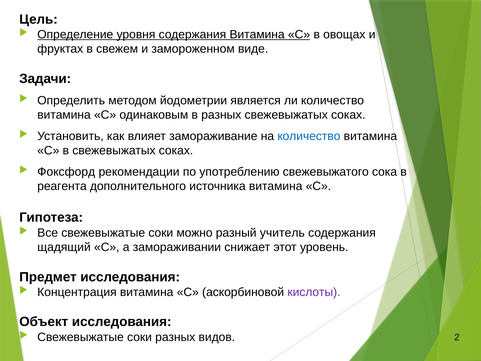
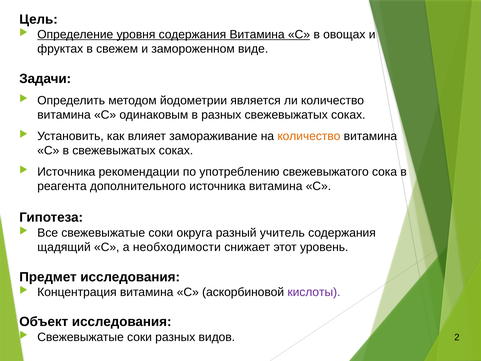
количество at (309, 136) colour: blue -> orange
Фоксфорд at (66, 172): Фоксфорд -> Источника
можно: можно -> округа
замораживании: замораживании -> необходимости
